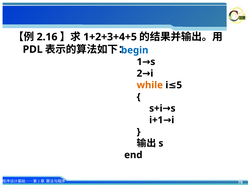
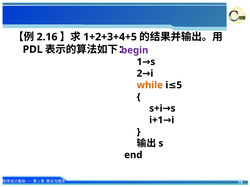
begin colour: blue -> purple
